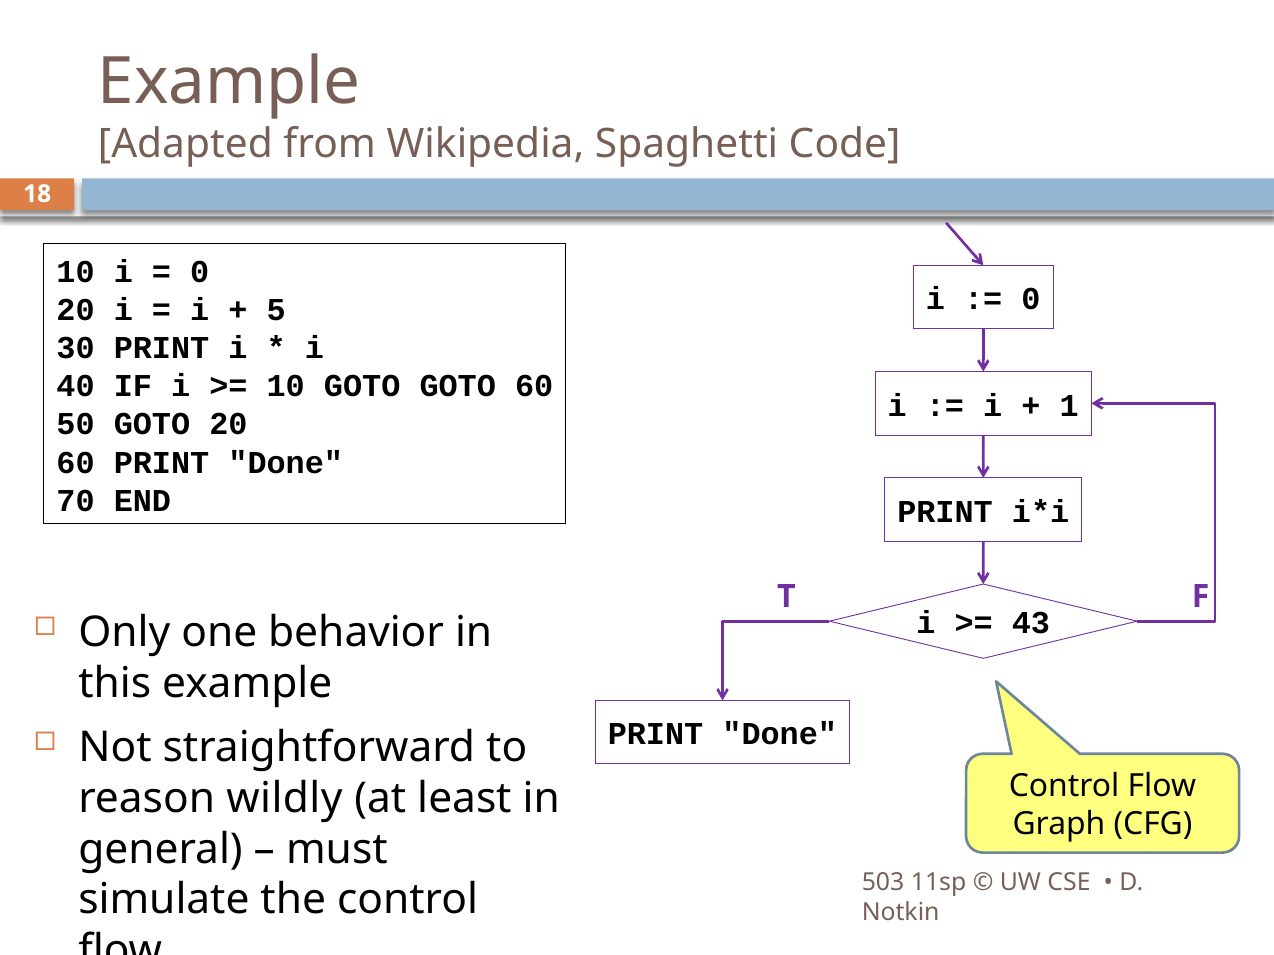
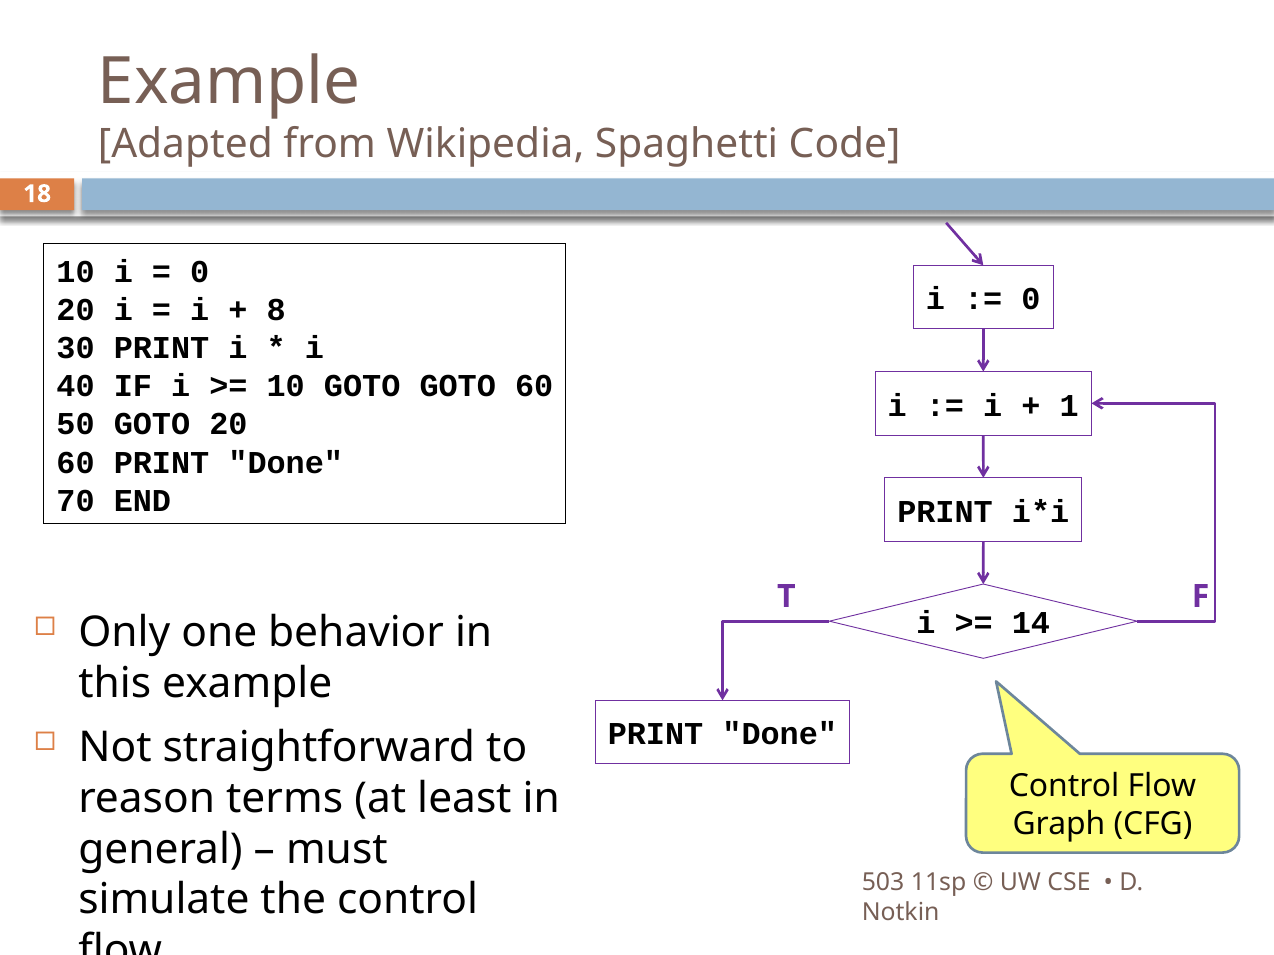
5: 5 -> 8
43: 43 -> 14
wildly: wildly -> terms
